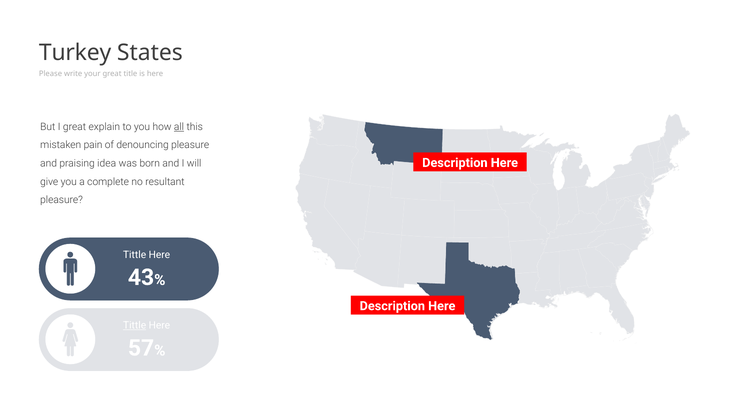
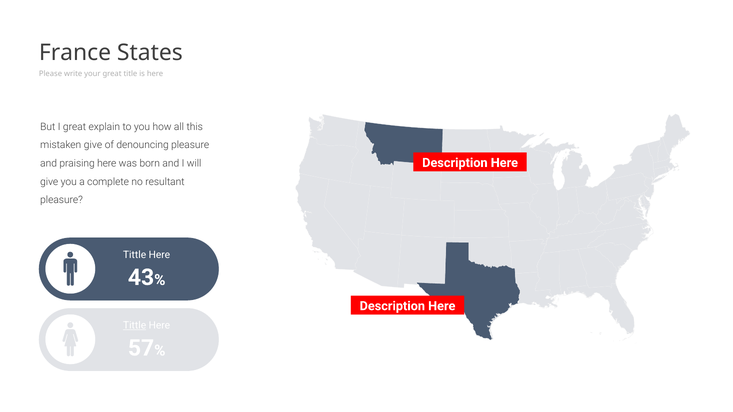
Turkey: Turkey -> France
all underline: present -> none
mistaken pain: pain -> give
praising idea: idea -> here
